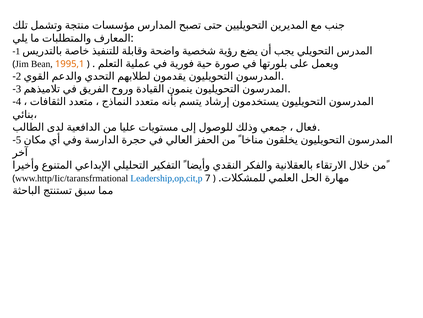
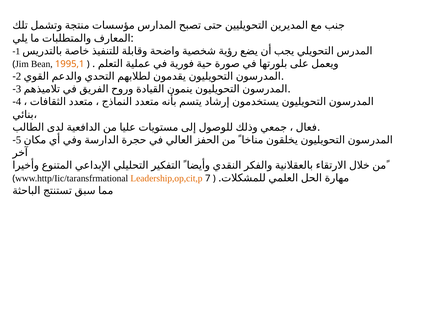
Leadership,op,cit,p colour: blue -> orange
